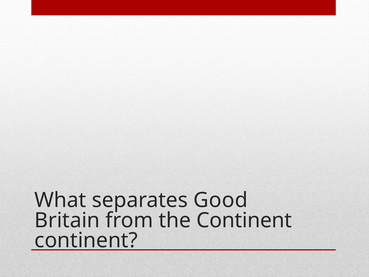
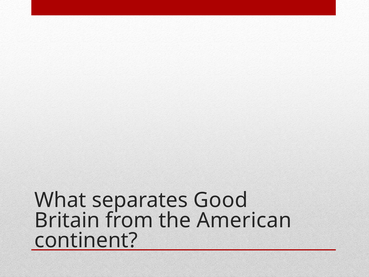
the Continent: Continent -> American
